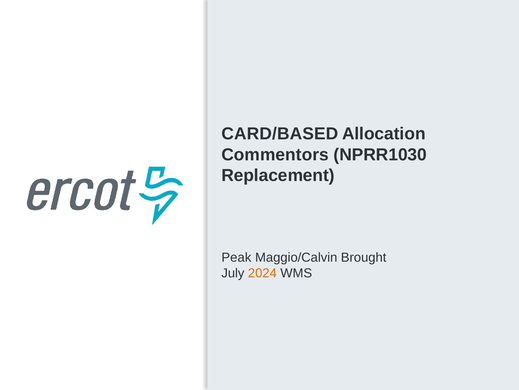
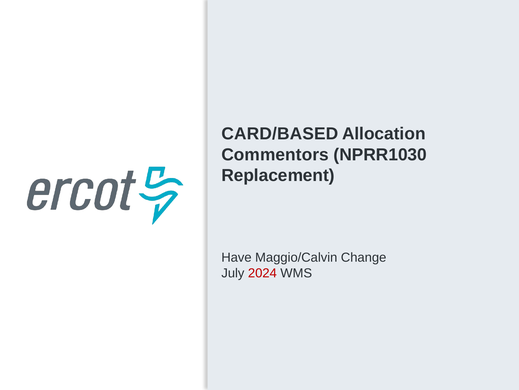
Peak: Peak -> Have
Brought: Brought -> Change
2024 colour: orange -> red
